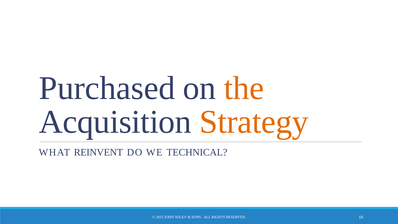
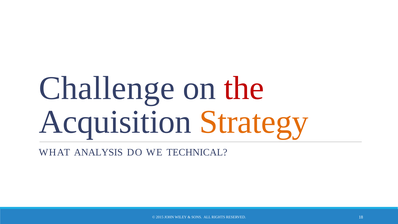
Purchased: Purchased -> Challenge
the colour: orange -> red
REINVENT: REINVENT -> ANALYSIS
